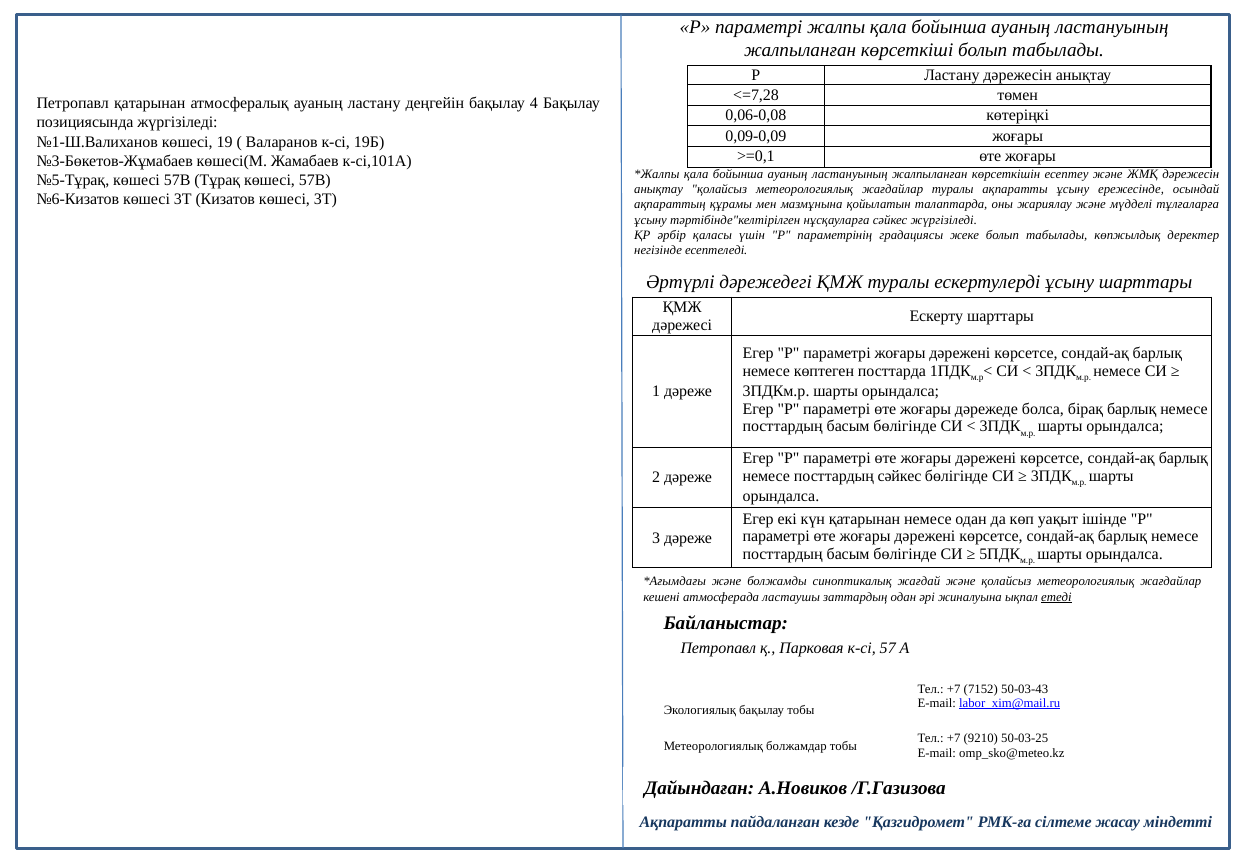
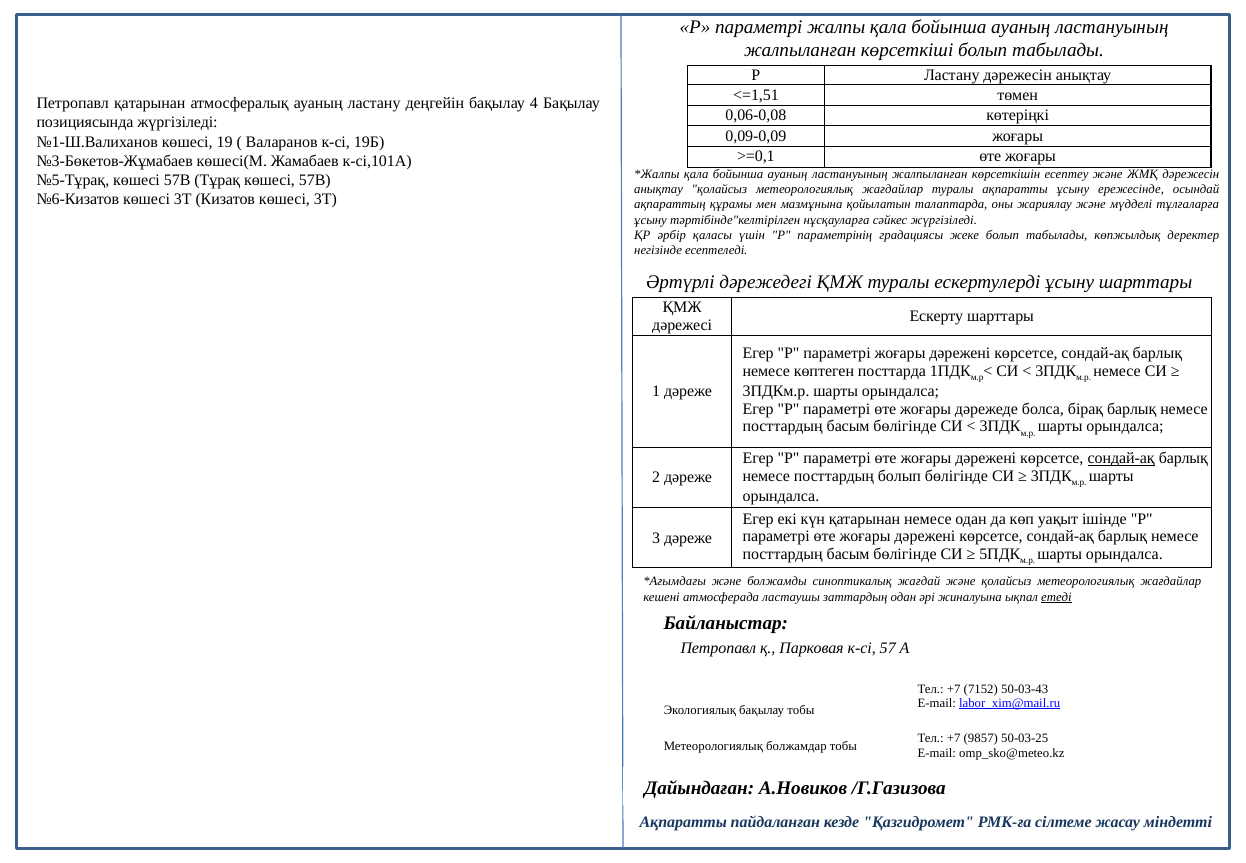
<=7,28: <=7,28 -> <=1,51
сондай-ақ at (1121, 458) underline: none -> present
посттардың сәйкес: сәйкес -> болып
9210: 9210 -> 9857
